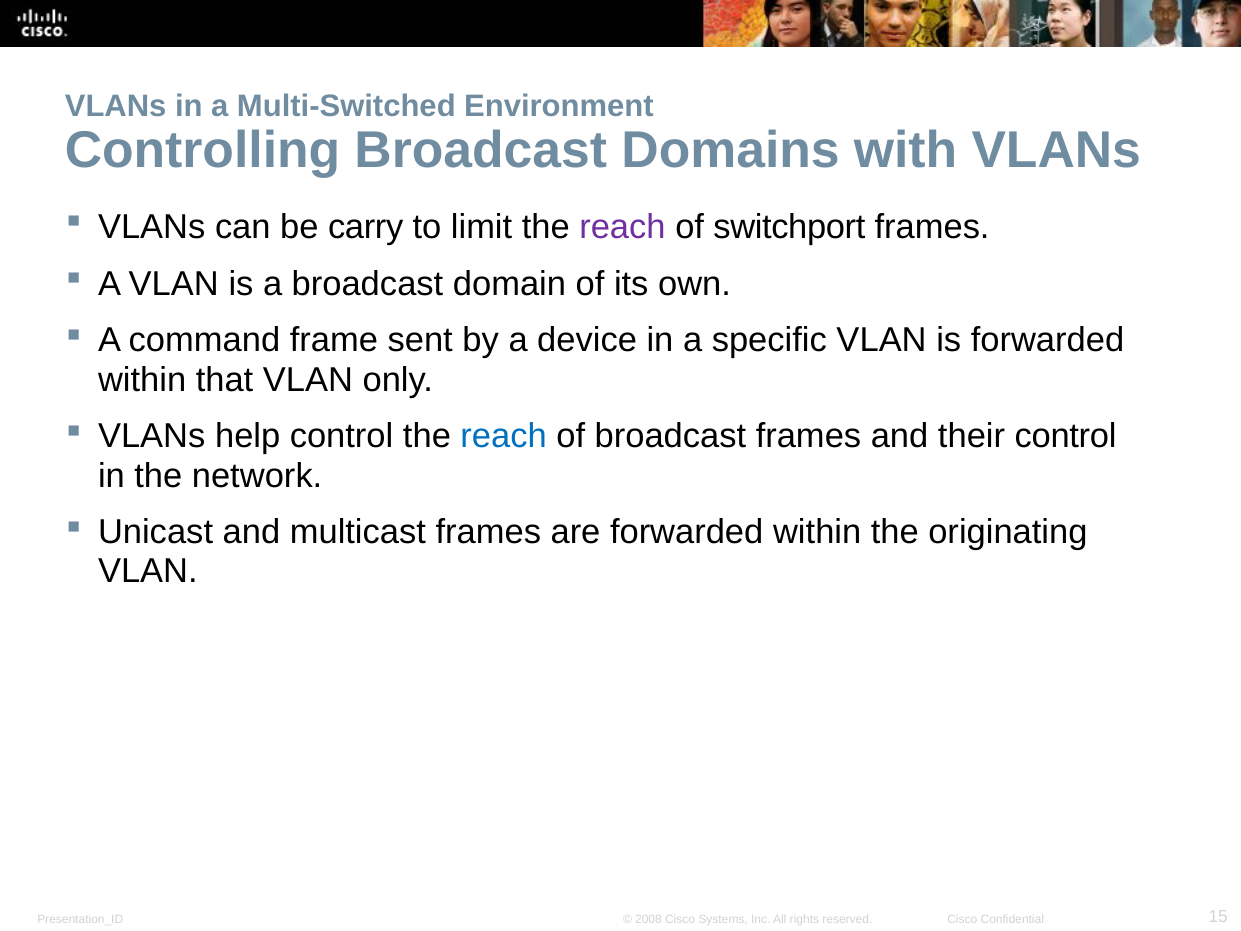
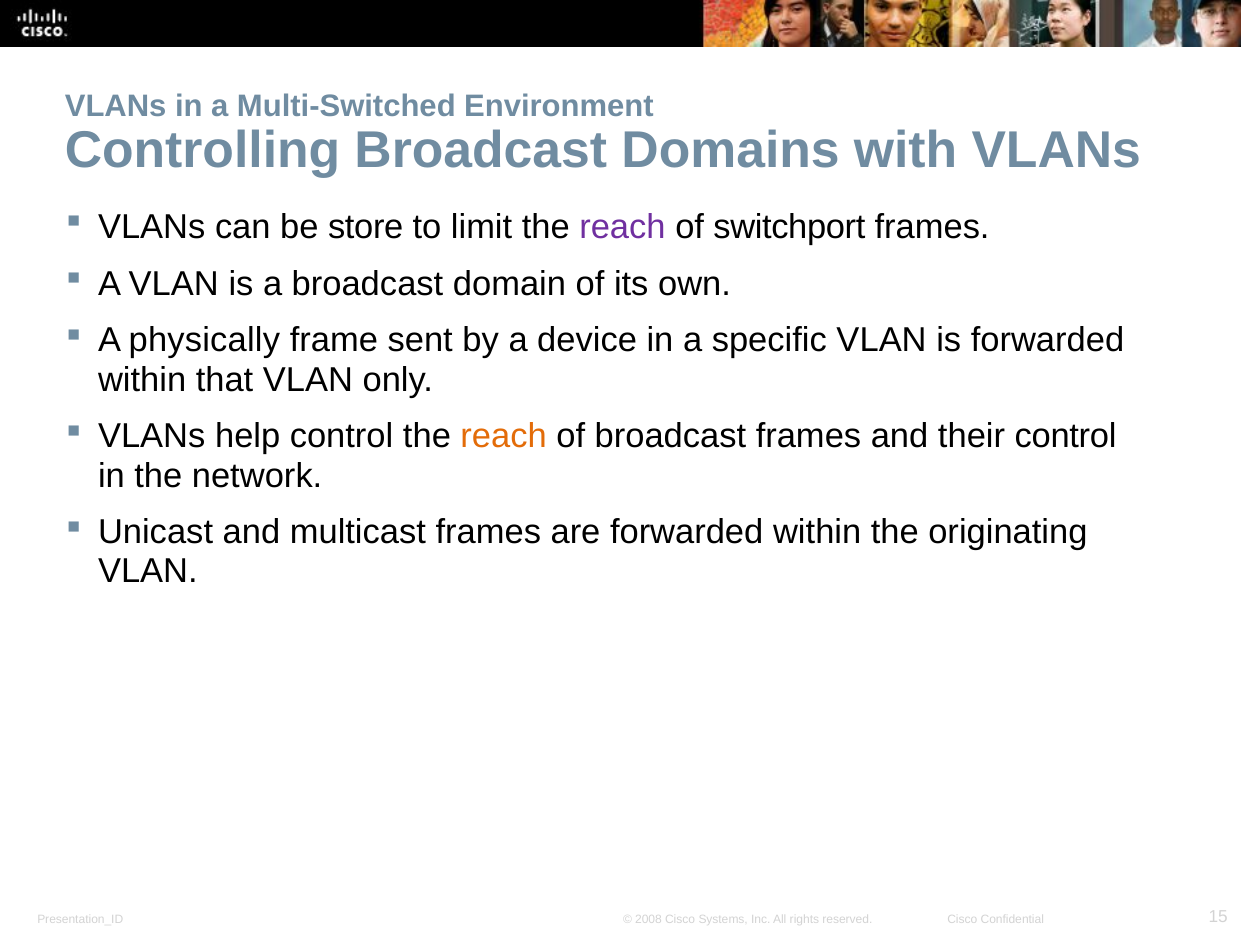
carry: carry -> store
command: command -> physically
reach at (504, 436) colour: blue -> orange
